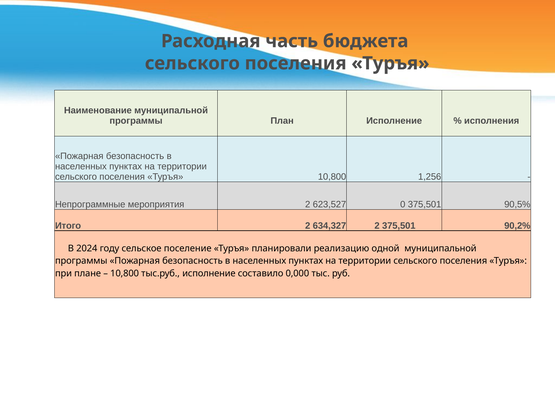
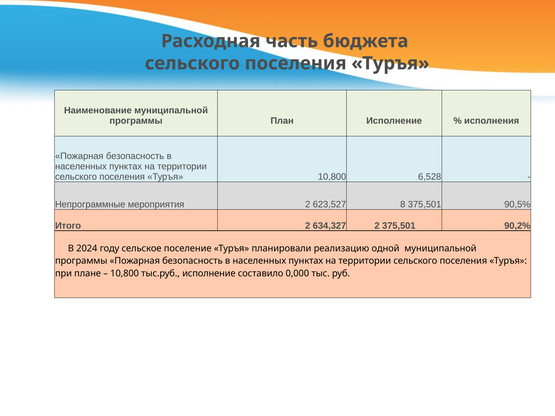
1,256: 1,256 -> 6,528
0: 0 -> 8
